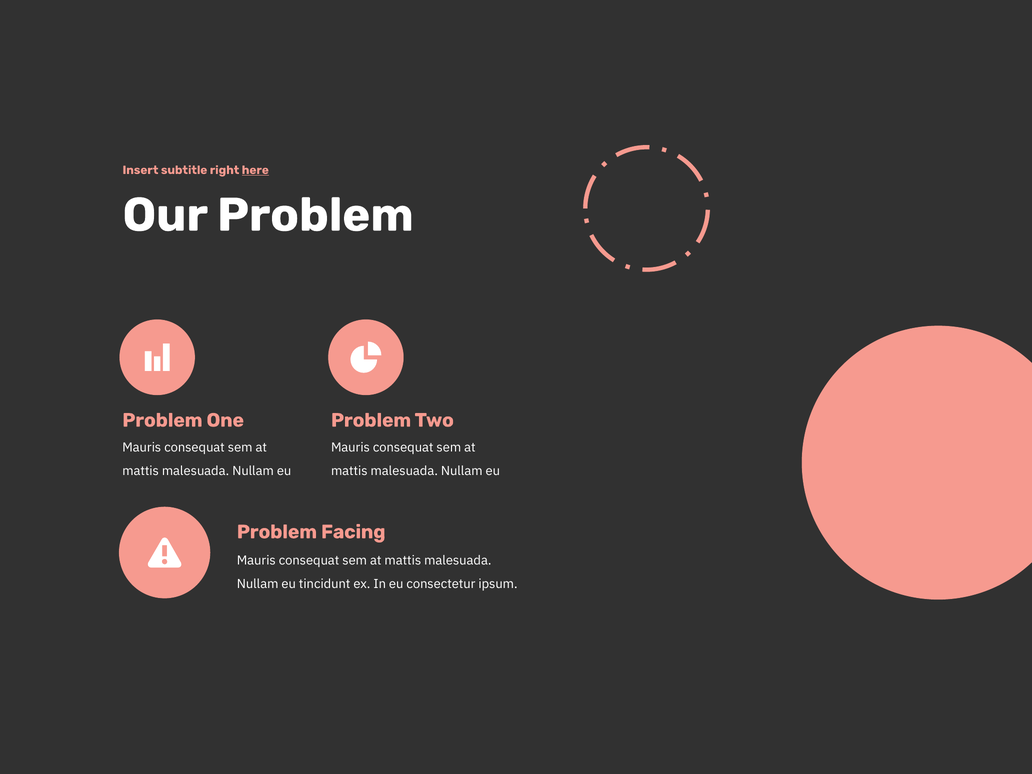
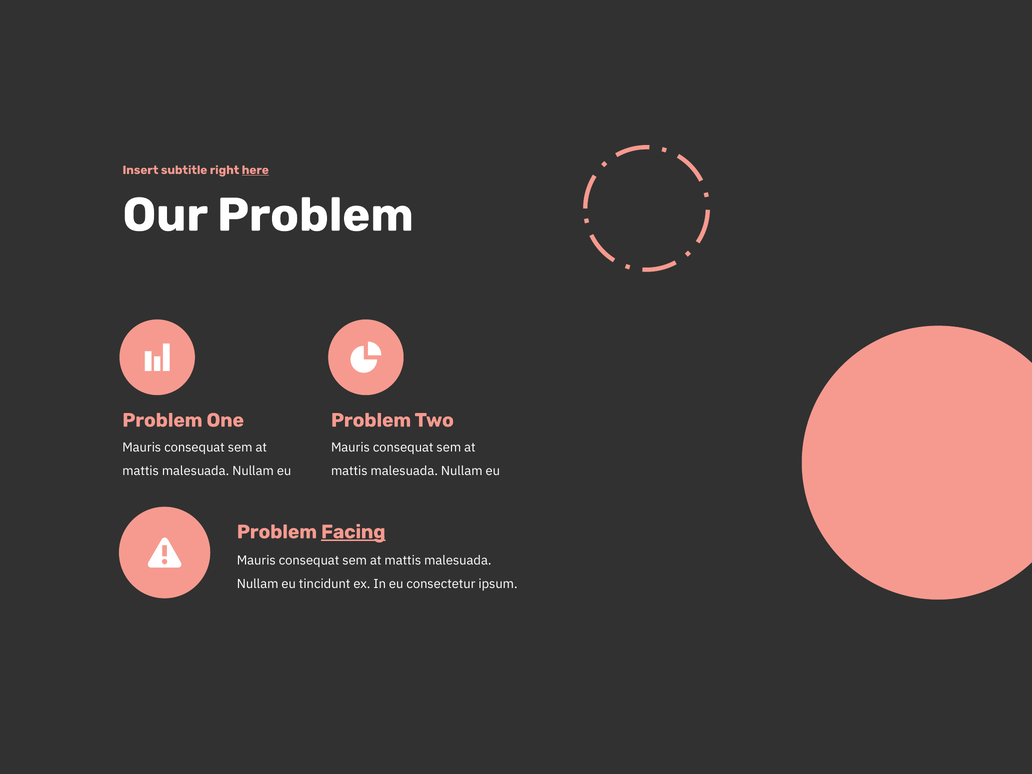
Facing underline: none -> present
